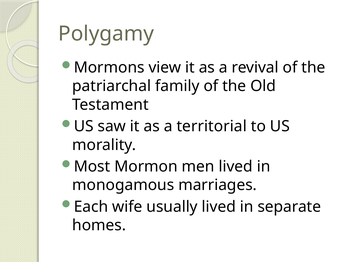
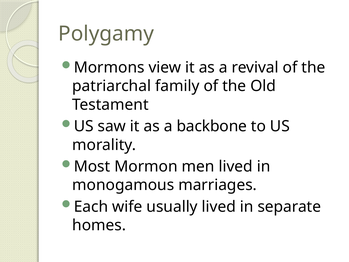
territorial: territorial -> backbone
